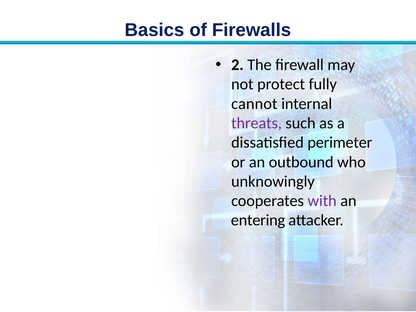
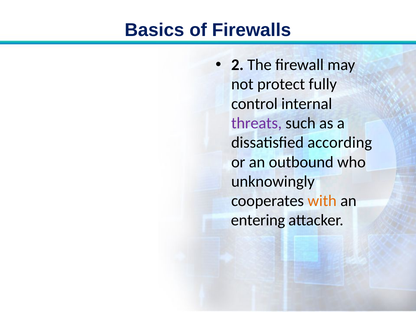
cannot: cannot -> control
perimeter: perimeter -> according
with colour: purple -> orange
